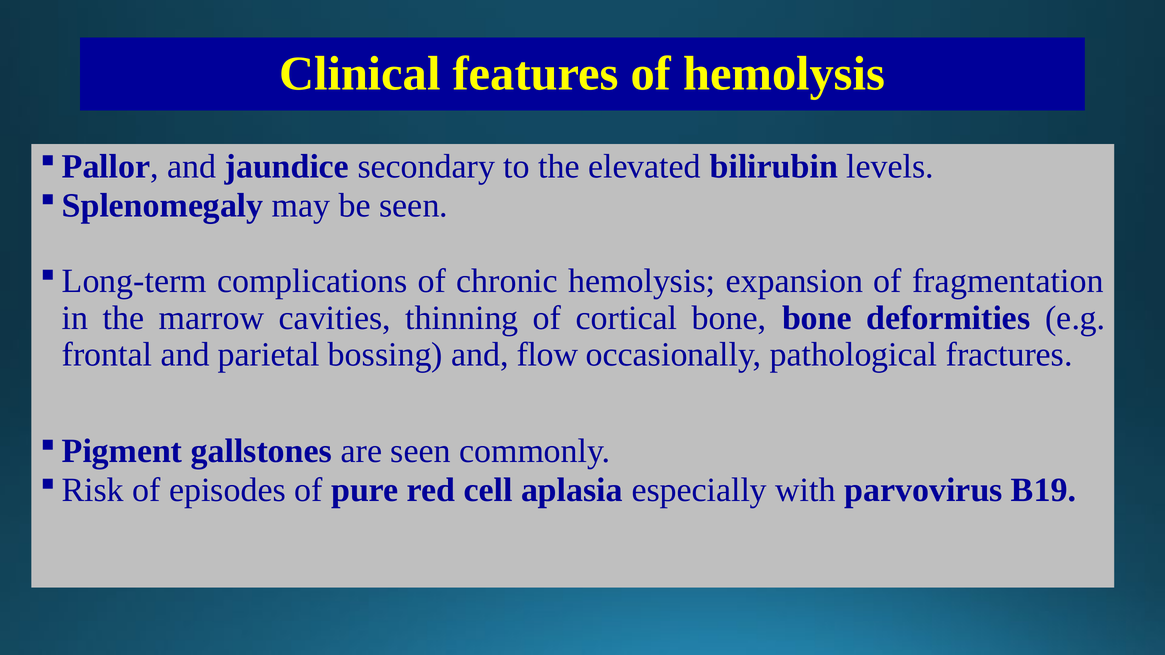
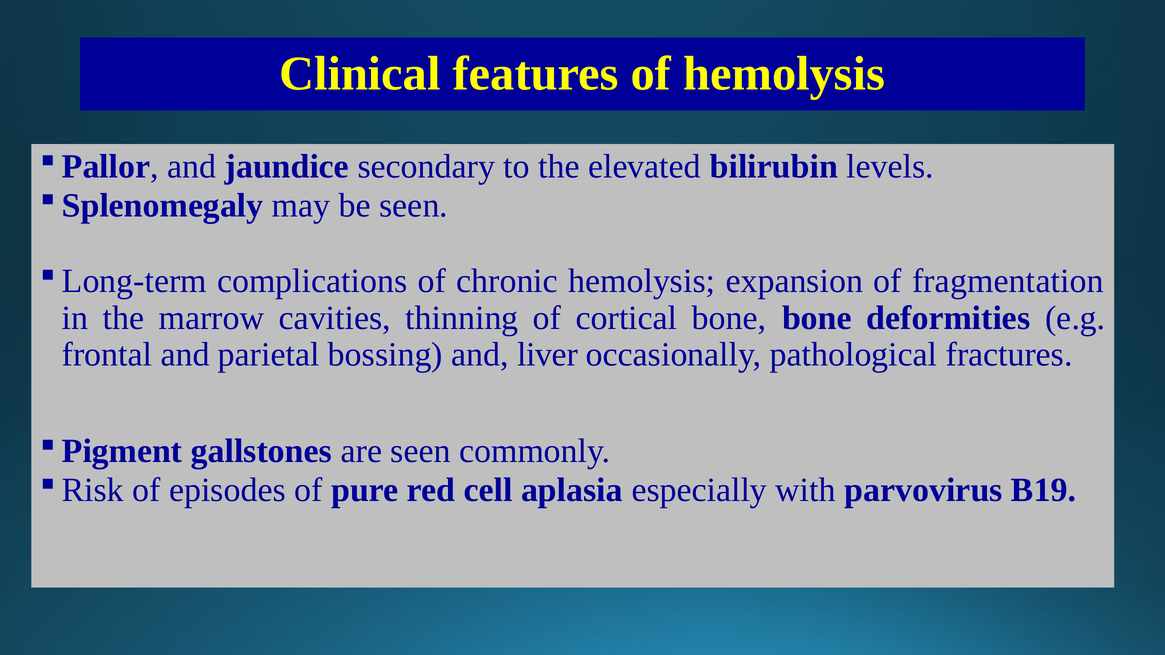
flow: flow -> liver
